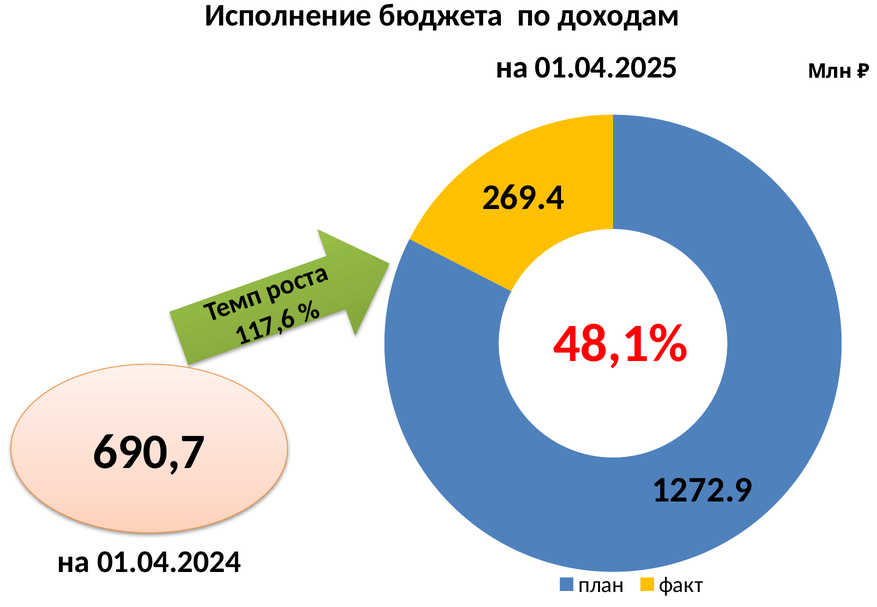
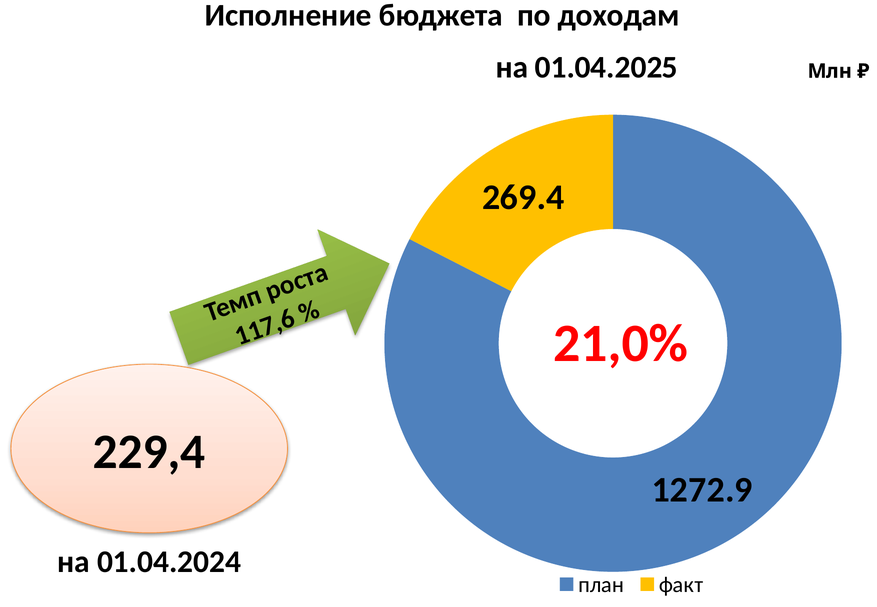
48,1%: 48,1% -> 21,0%
690,7: 690,7 -> 229,4
